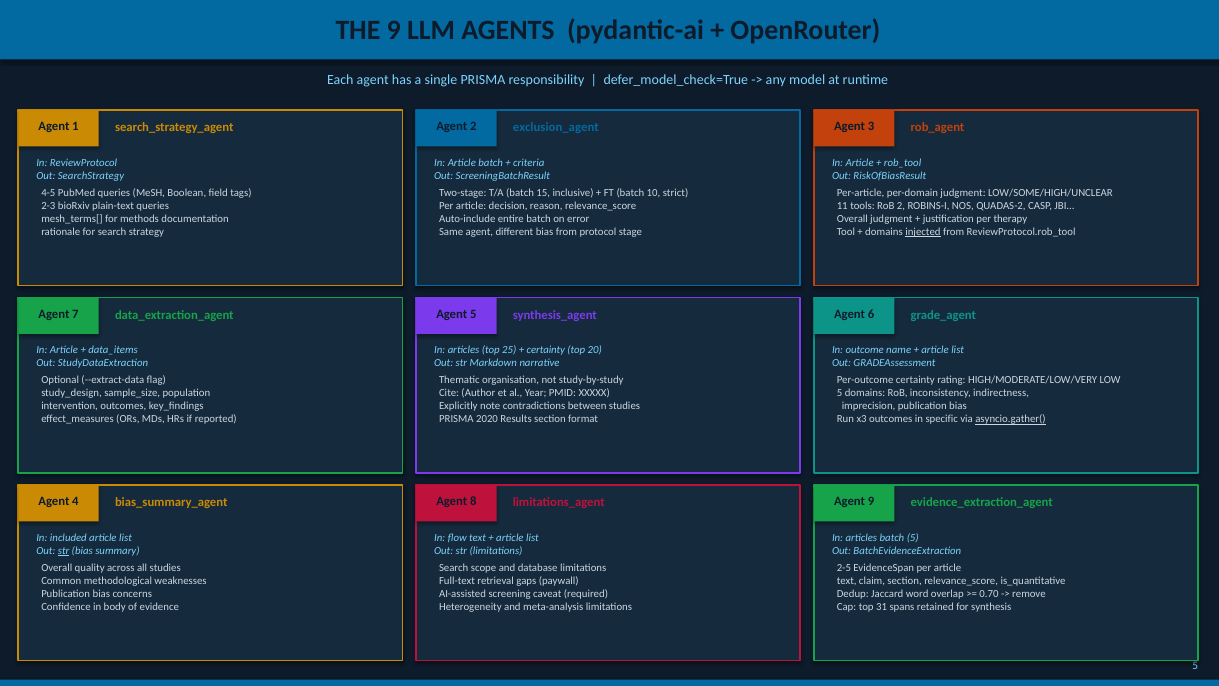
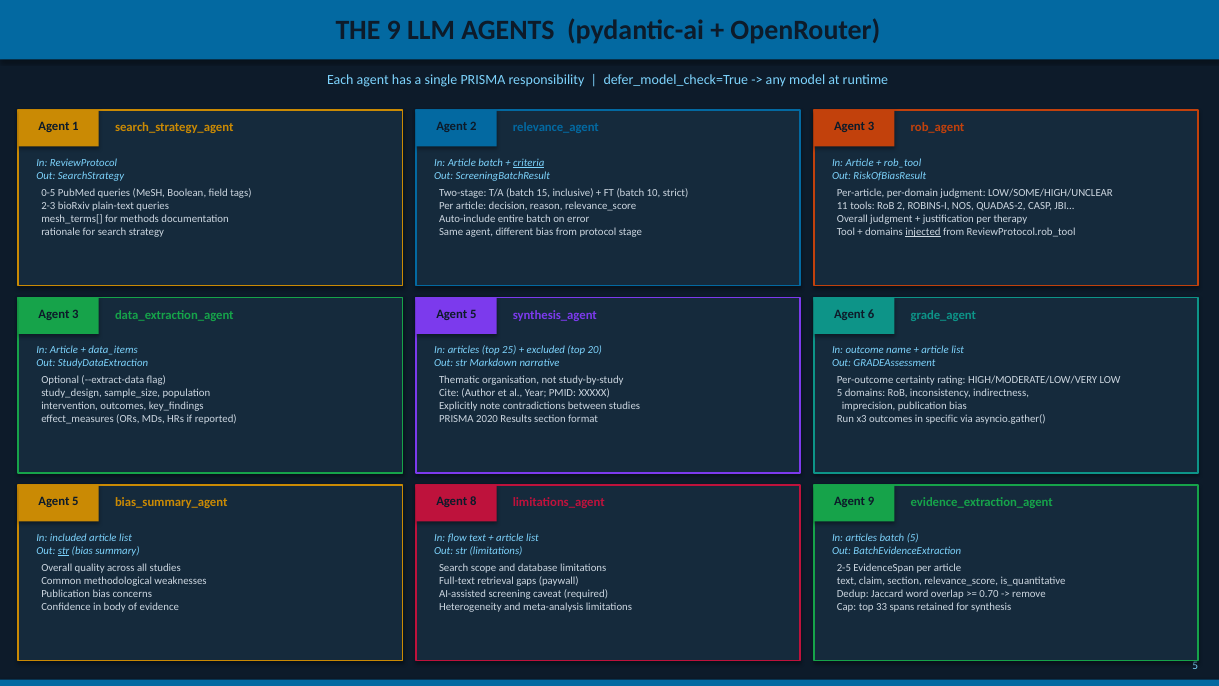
exclusion_agent: exclusion_agent -> relevance_agent
criteria underline: none -> present
4-5: 4-5 -> 0-5
7 at (75, 314): 7 -> 3
certainty at (546, 350): certainty -> excluded
asyncio.gather( underline: present -> none
4 at (75, 501): 4 -> 5
31: 31 -> 33
